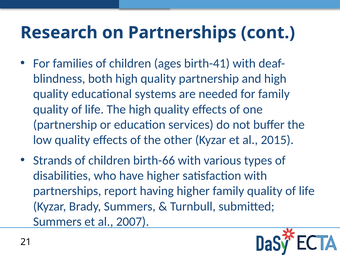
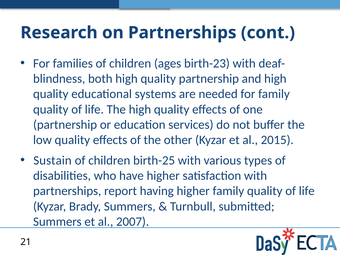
birth-41: birth-41 -> birth-23
Strands: Strands -> Sustain
birth-66: birth-66 -> birth-25
